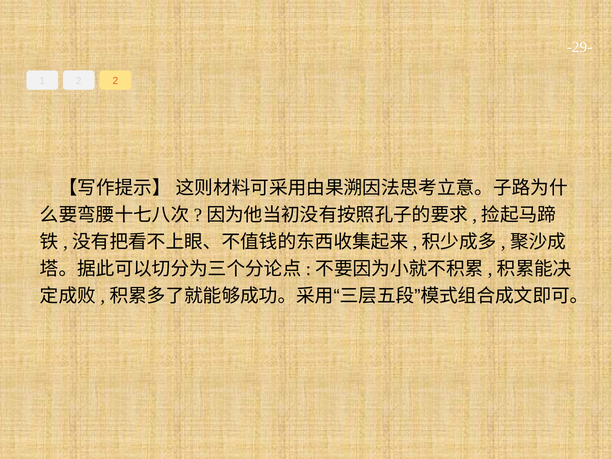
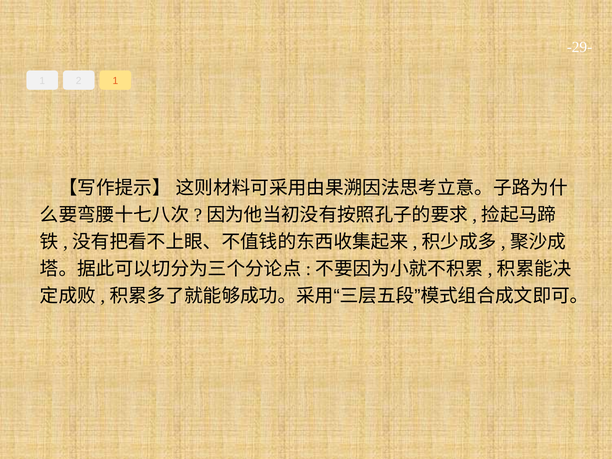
2 2: 2 -> 1
